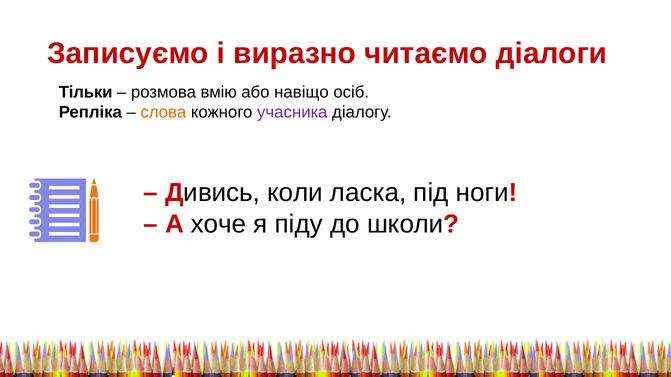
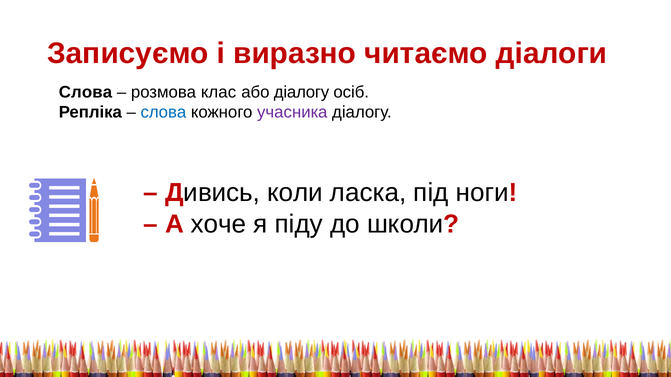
Тільки at (86, 92): Тільки -> Слова
вмію: вмію -> клас
або навіщо: навіщо -> діалогу
слова at (163, 112) colour: orange -> blue
